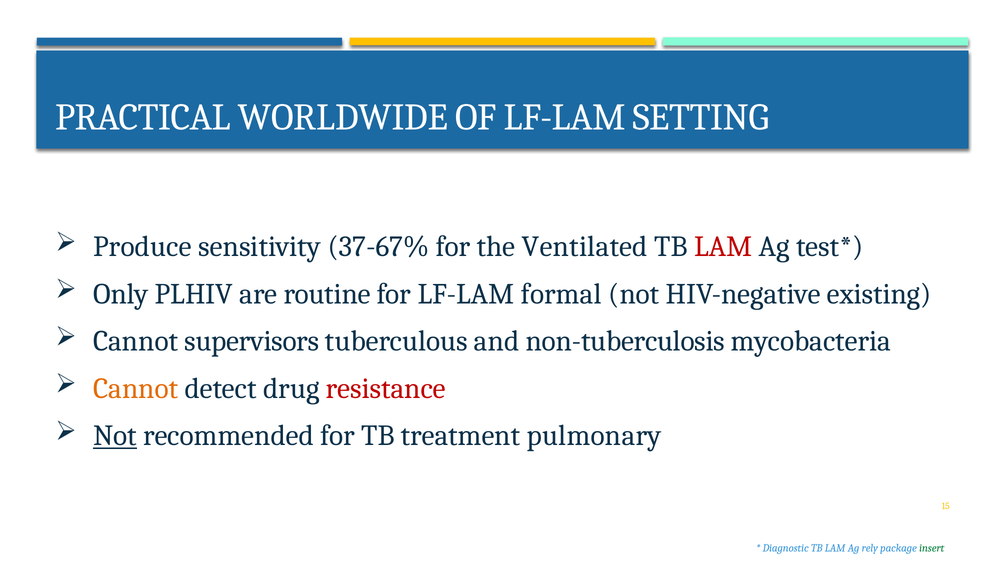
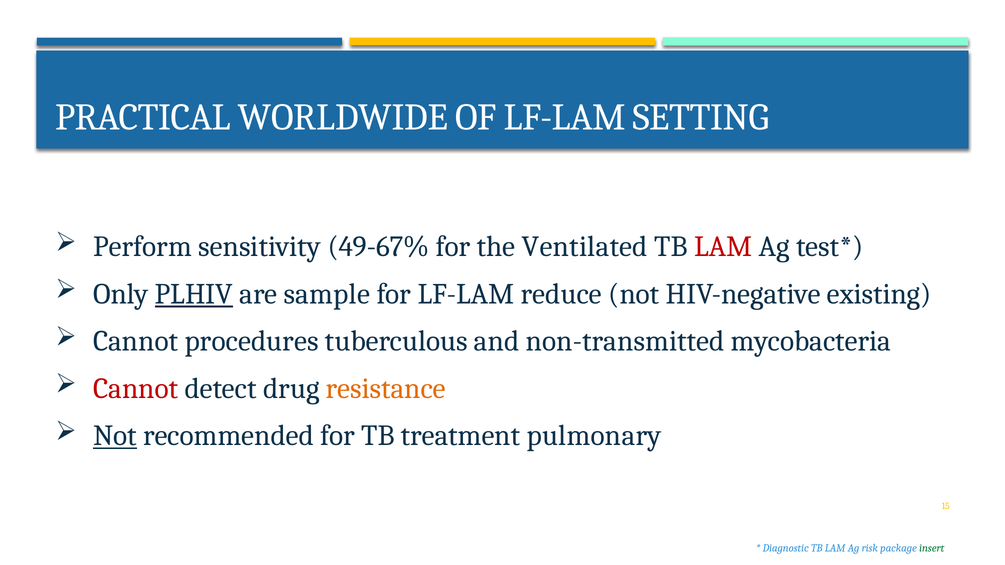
Produce: Produce -> Perform
37-67%: 37-67% -> 49-67%
PLHIV underline: none -> present
routine: routine -> sample
formal: formal -> reduce
supervisors: supervisors -> procedures
non-tuberculosis: non-tuberculosis -> non-transmitted
Cannot at (136, 389) colour: orange -> red
resistance colour: red -> orange
rely: rely -> risk
